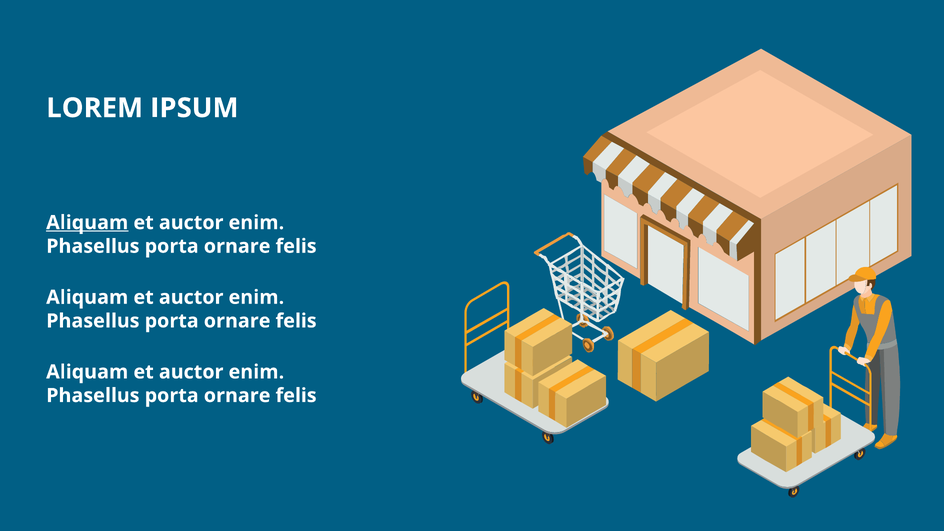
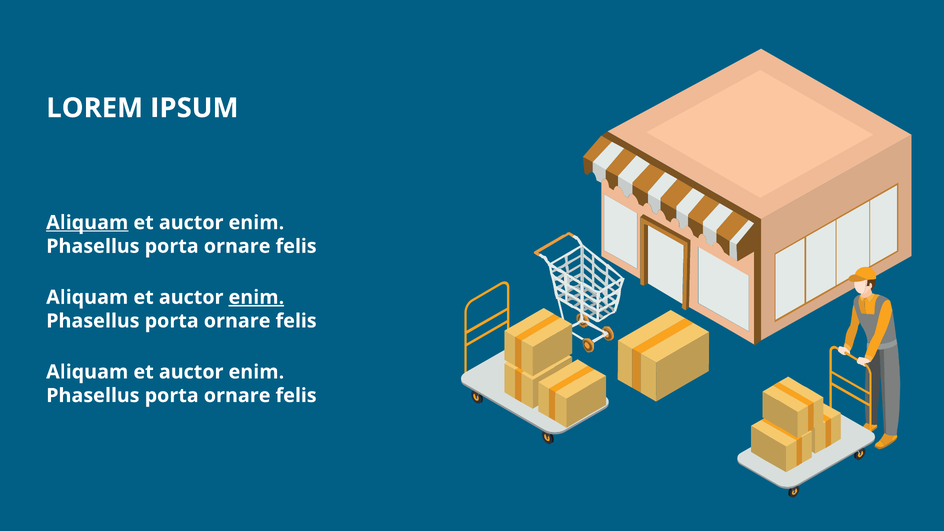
enim at (256, 297) underline: none -> present
